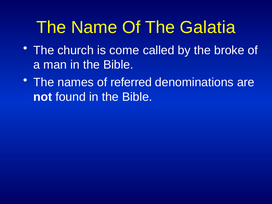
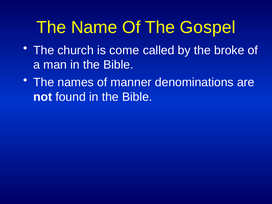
Galatia: Galatia -> Gospel
referred: referred -> manner
